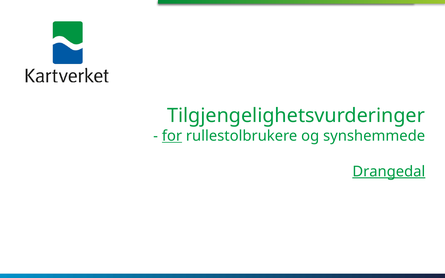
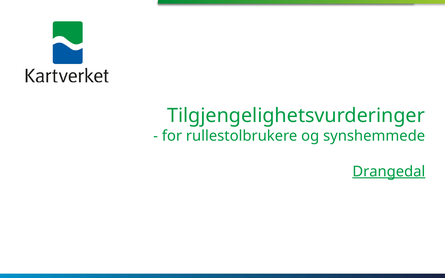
for underline: present -> none
